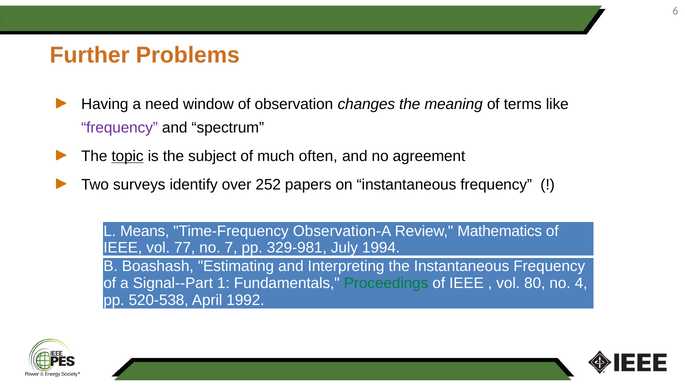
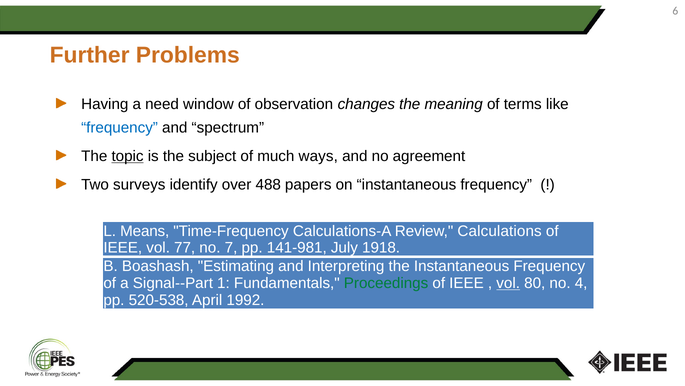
frequency at (120, 128) colour: purple -> blue
often: often -> ways
252: 252 -> 488
Observation-A: Observation-A -> Calculations-A
Mathematics: Mathematics -> Calculations
329-981: 329-981 -> 141-981
1994: 1994 -> 1918
vol at (508, 283) underline: none -> present
